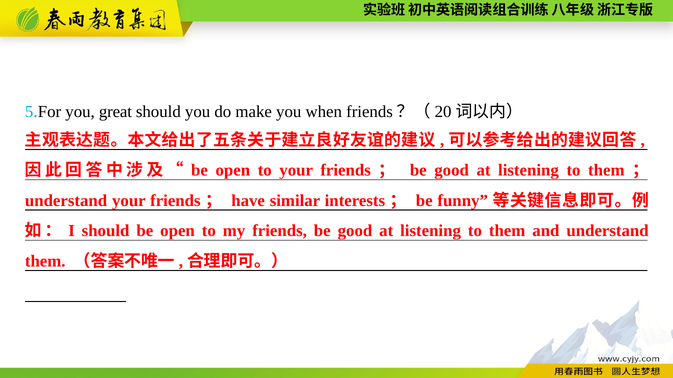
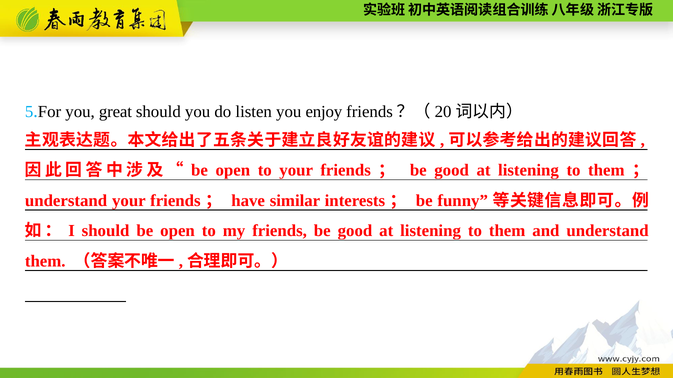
make: make -> listen
when: when -> enjoy
